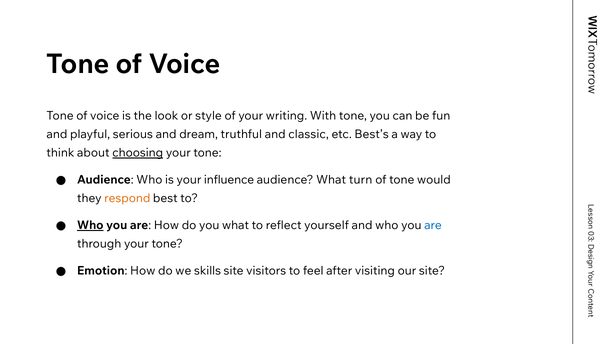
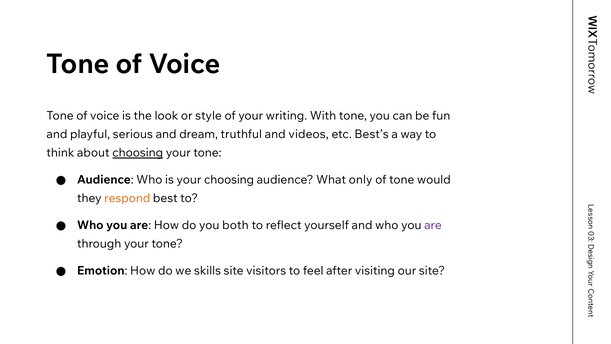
classic: classic -> videos
your influence: influence -> choosing
turn: turn -> only
Who at (90, 225) underline: present -> none
you what: what -> both
are at (433, 225) colour: blue -> purple
